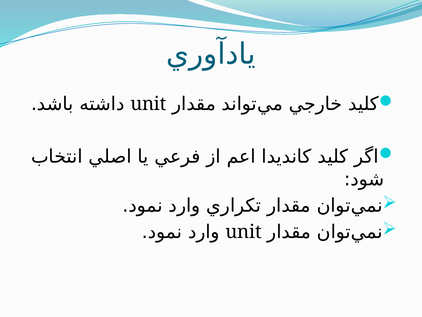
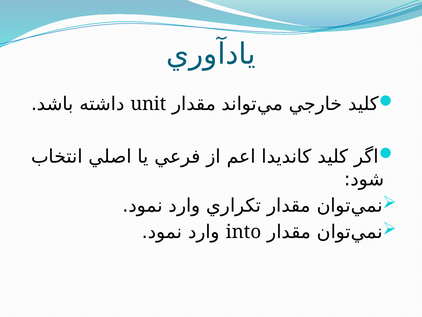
unit at (244, 232): unit -> into
